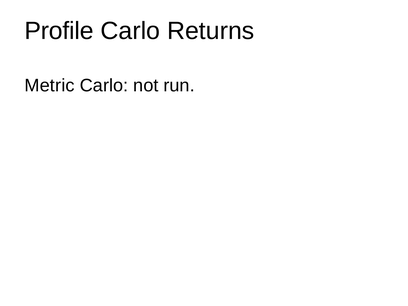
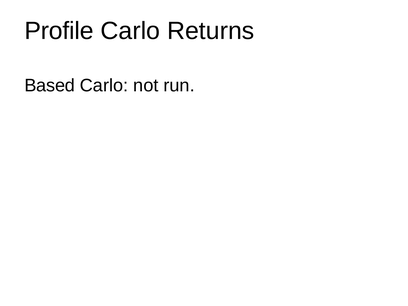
Metric: Metric -> Based
